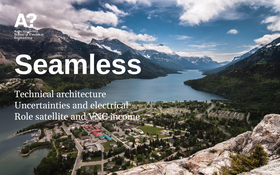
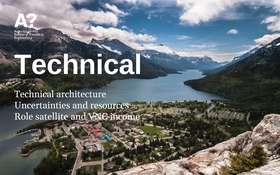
Seamless at (78, 65): Seamless -> Technical
electrical: electrical -> resources
